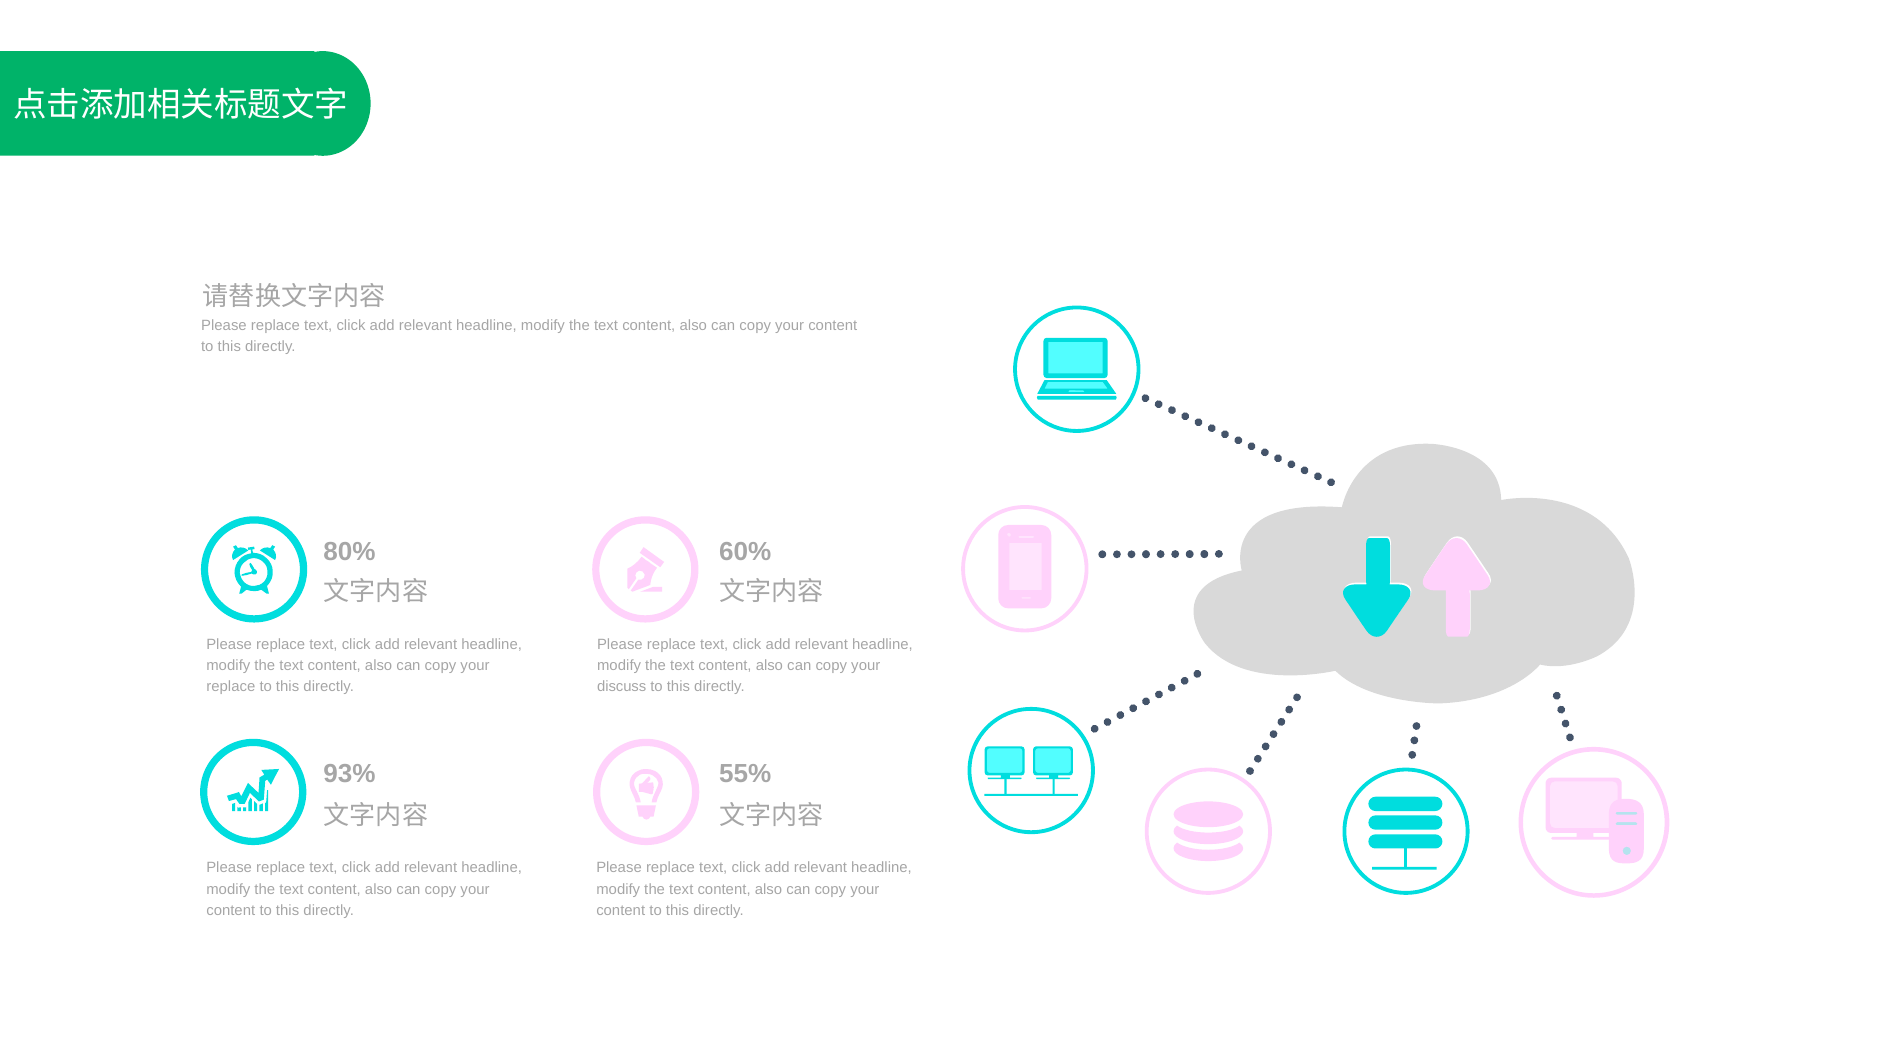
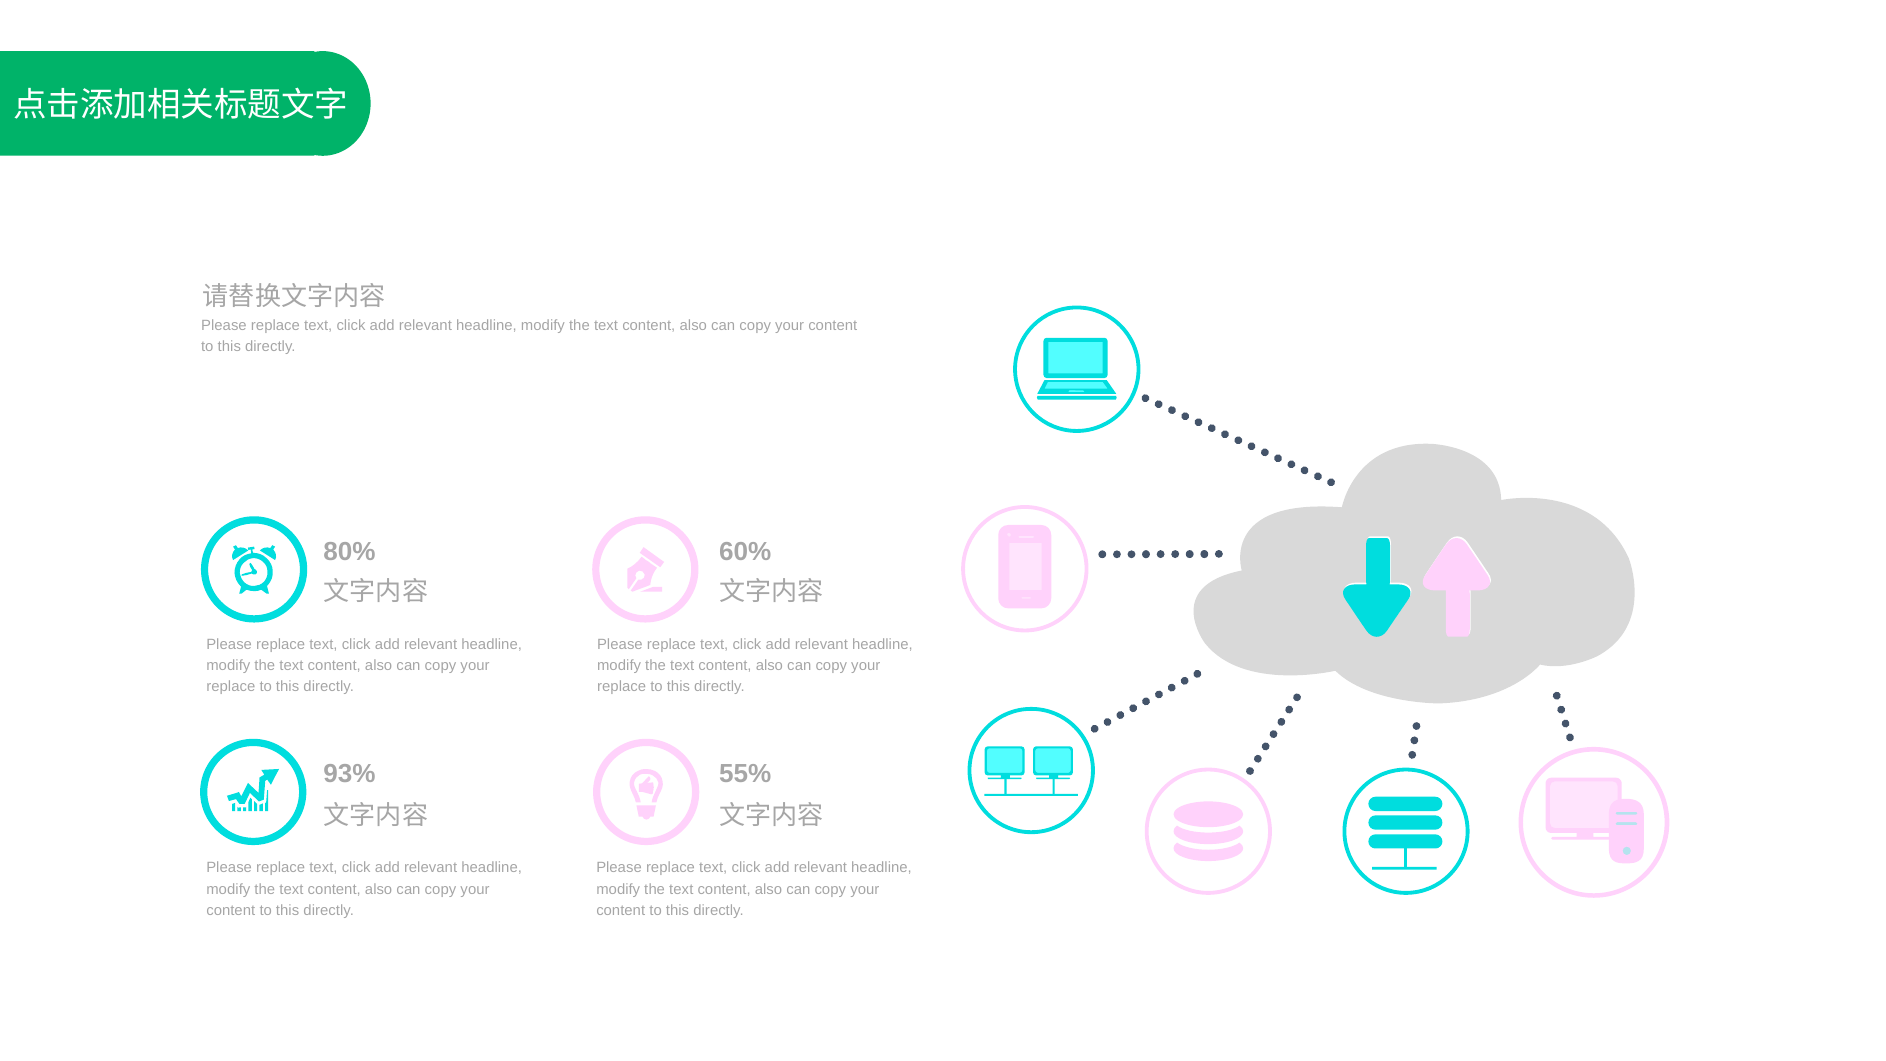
discuss at (622, 687): discuss -> replace
